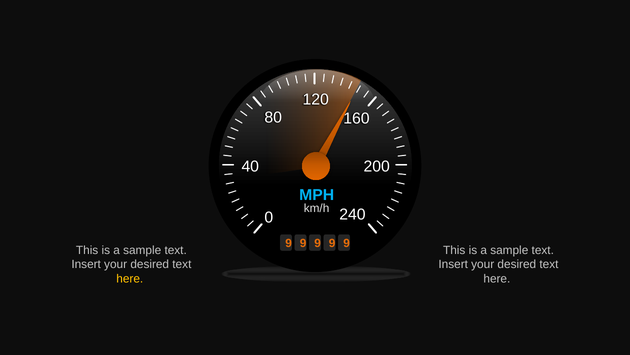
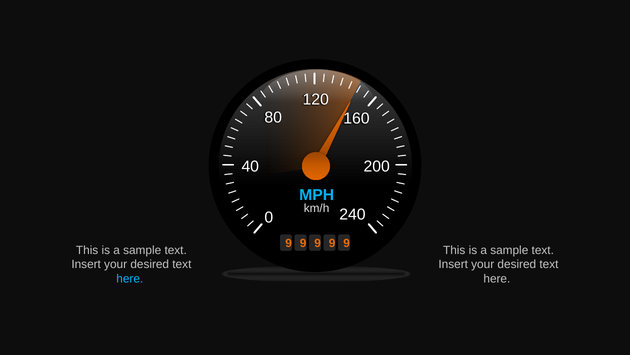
here at (130, 278) colour: yellow -> light blue
